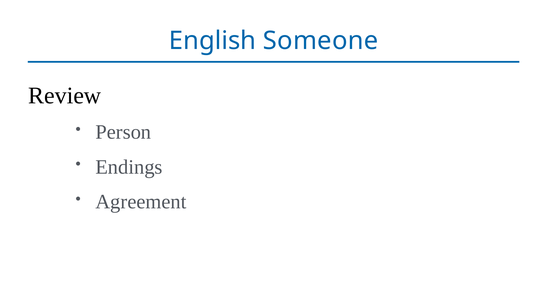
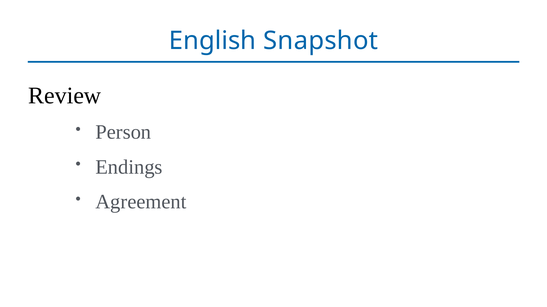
Someone: Someone -> Snapshot
